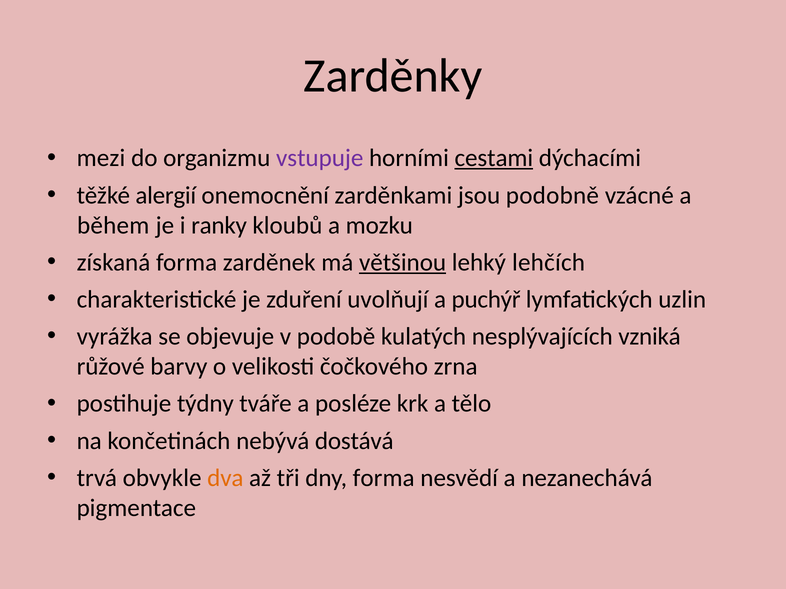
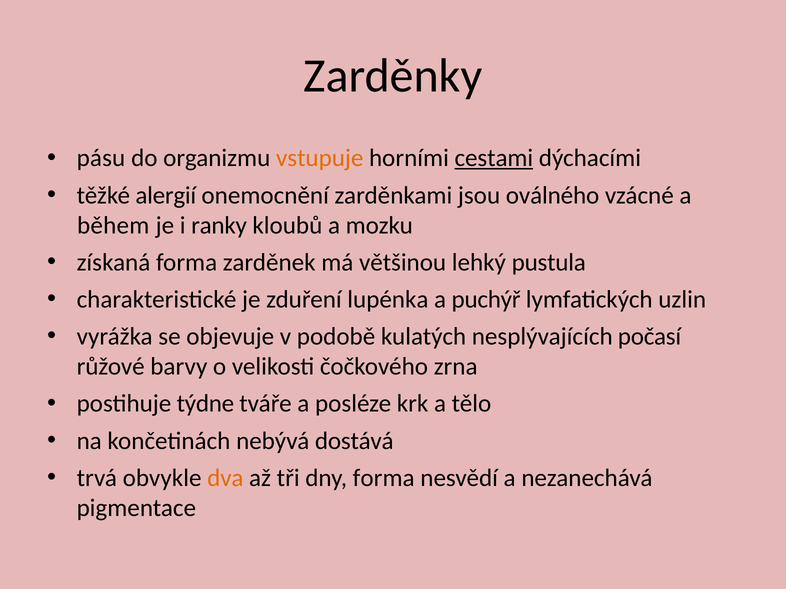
mezi: mezi -> pásu
vstupuje colour: purple -> orange
podobně: podobně -> oválného
většinou underline: present -> none
lehčích: lehčích -> pustula
uvolňují: uvolňují -> lupénka
vzniká: vzniká -> počasí
týdny: týdny -> týdne
